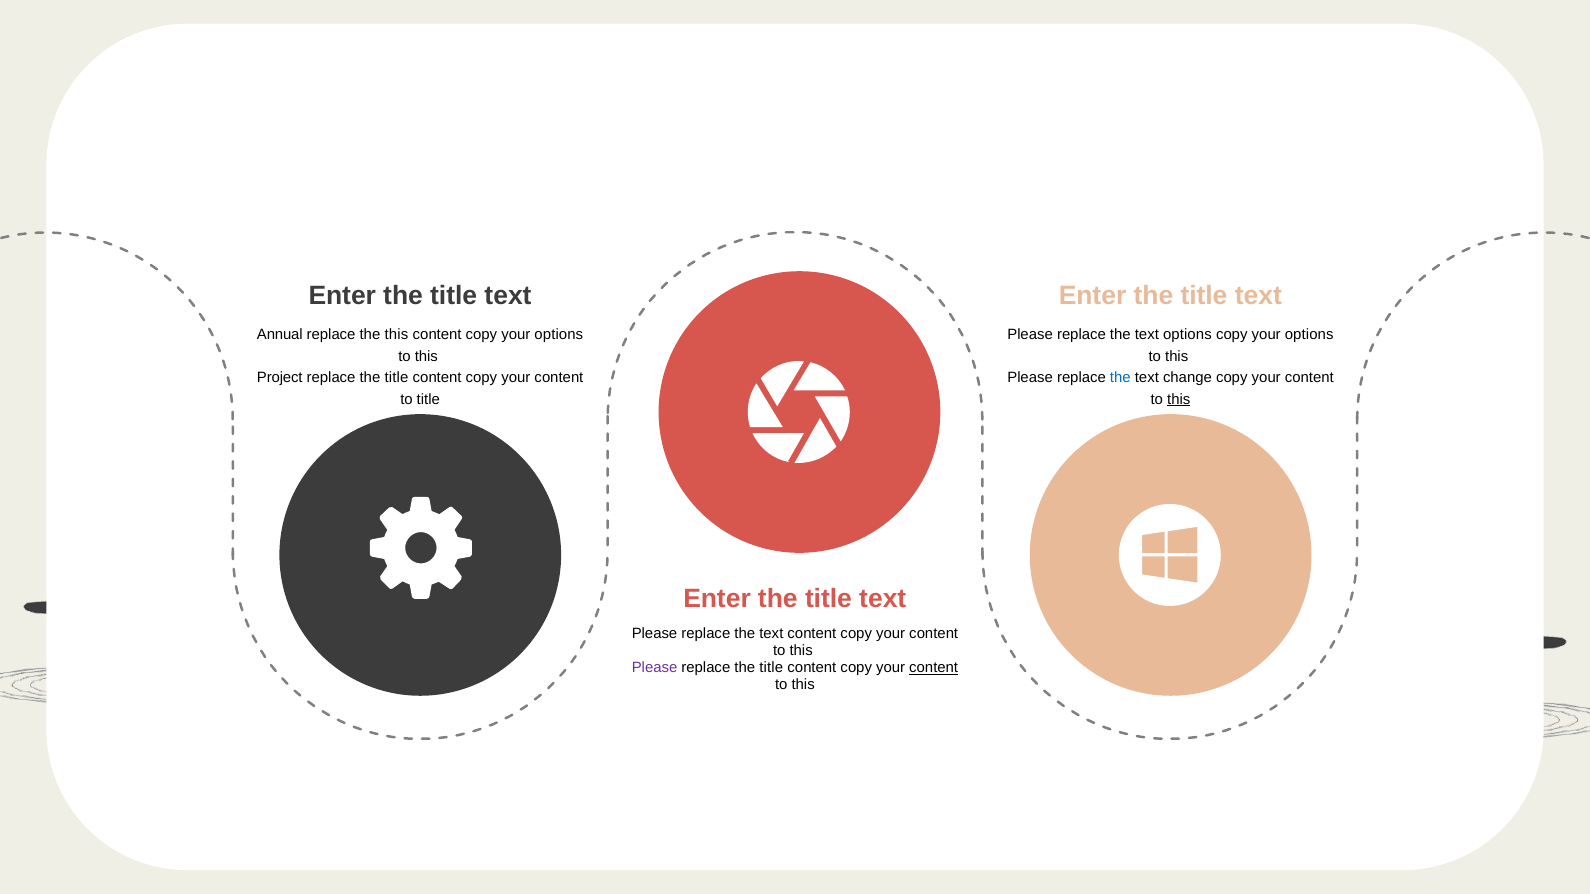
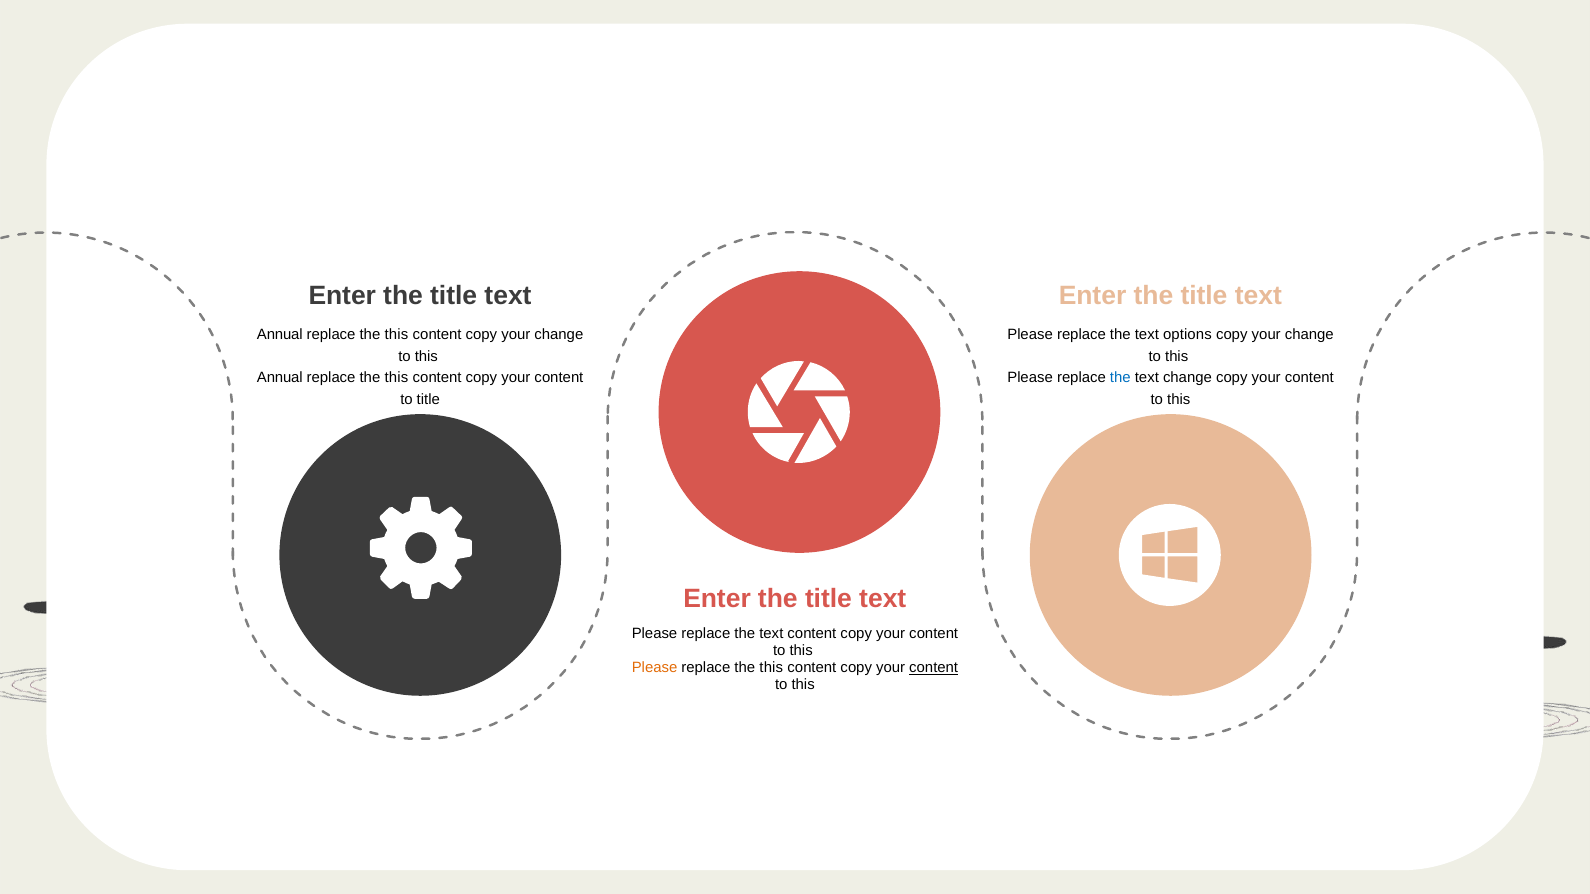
content copy your options: options -> change
options at (1309, 335): options -> change
Project at (280, 378): Project -> Annual
title at (397, 378): title -> this
this at (1179, 399) underline: present -> none
Please at (655, 668) colour: purple -> orange
title at (771, 668): title -> this
